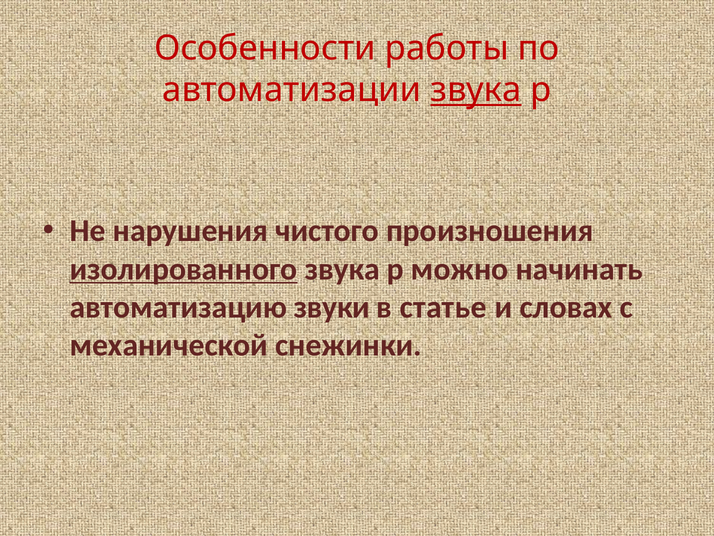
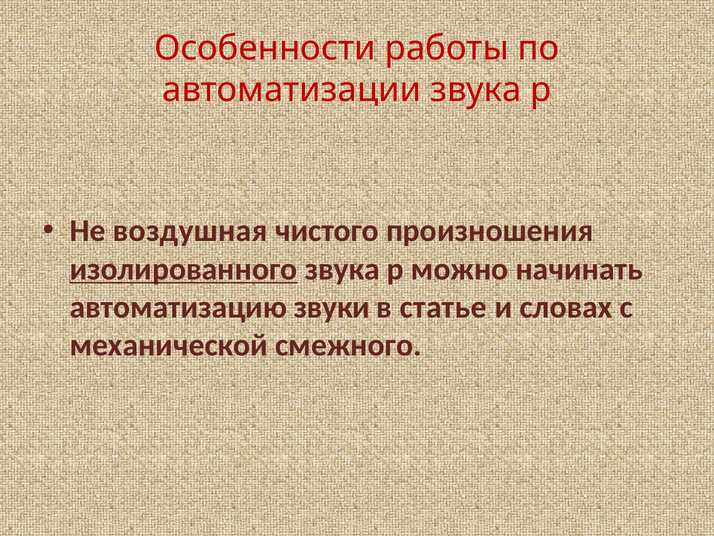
звука at (476, 90) underline: present -> none
нарушения: нарушения -> воздушная
снежинки: снежинки -> смежного
